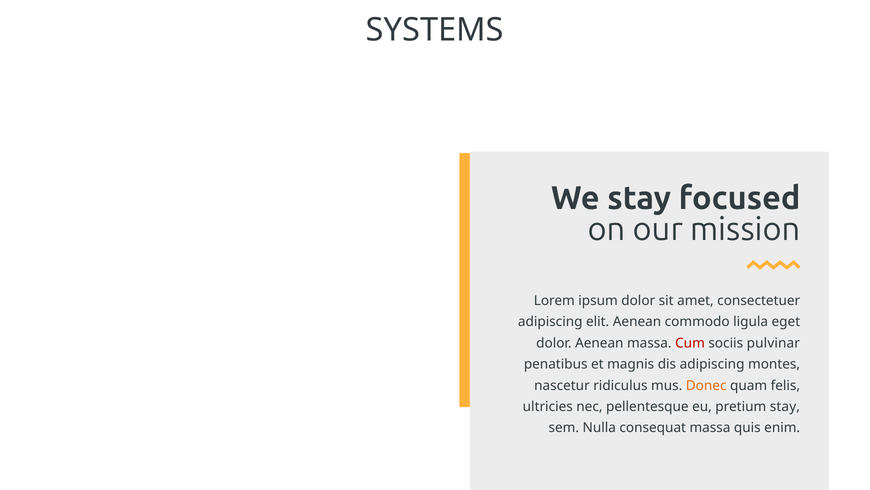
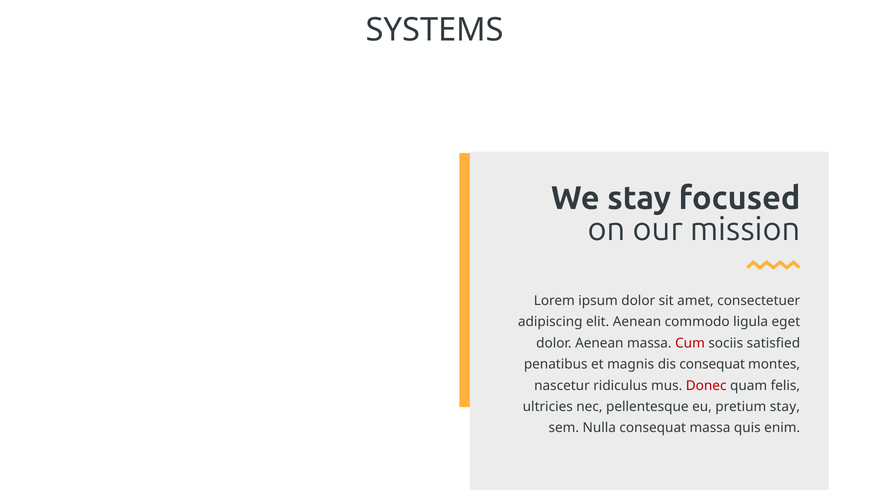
pulvinar: pulvinar -> satisfied
dis adipiscing: adipiscing -> consequat
Donec colour: orange -> red
